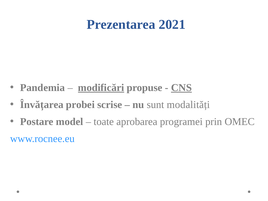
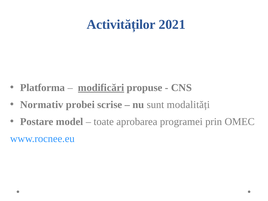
Prezentarea: Prezentarea -> Activităților
Pandemia: Pandemia -> Platforma
CNS underline: present -> none
Învățarea: Învățarea -> Normativ
